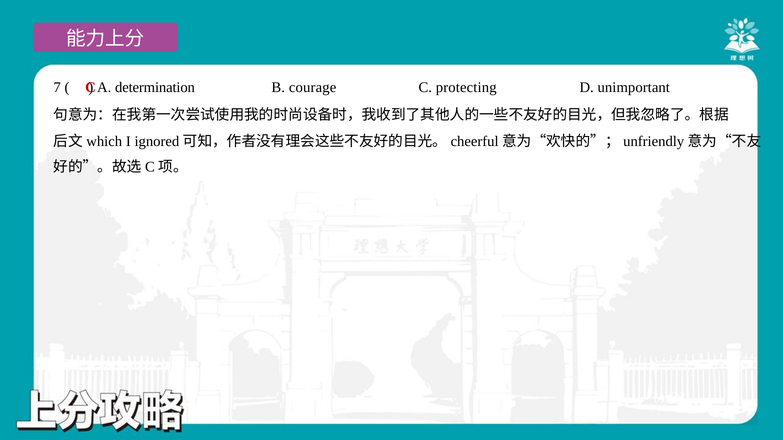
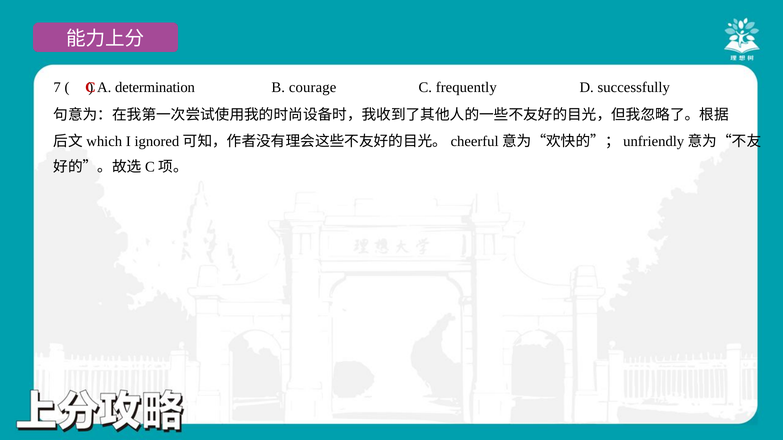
protecting: protecting -> frequently
unimportant: unimportant -> successfully
